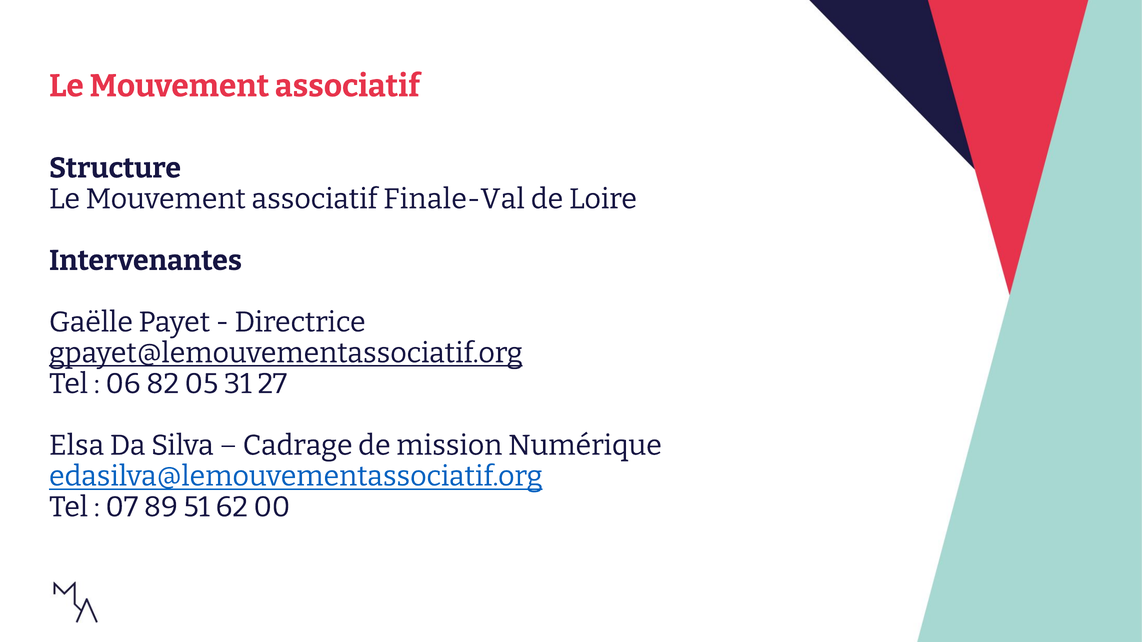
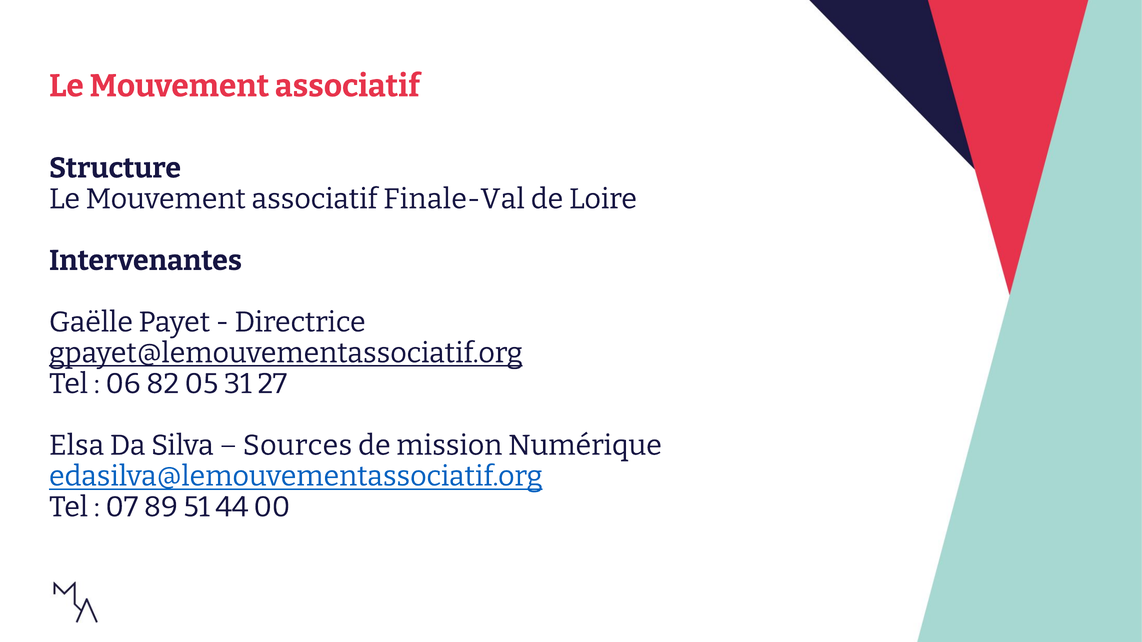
Cadrage: Cadrage -> Sources
62: 62 -> 44
